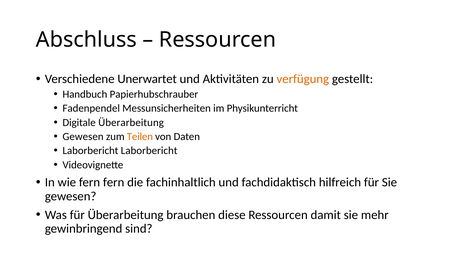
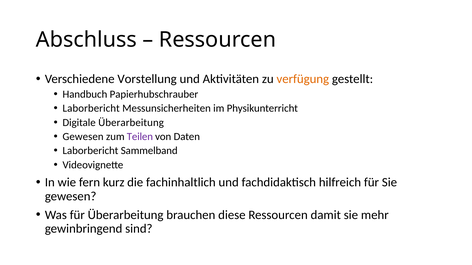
Unerwartet: Unerwartet -> Vorstellung
Fadenpendel at (91, 109): Fadenpendel -> Laborbericht
Teilen colour: orange -> purple
Laborbericht Laborbericht: Laborbericht -> Sammelband
fern fern: fern -> kurz
